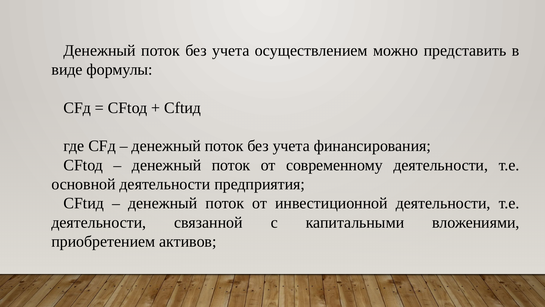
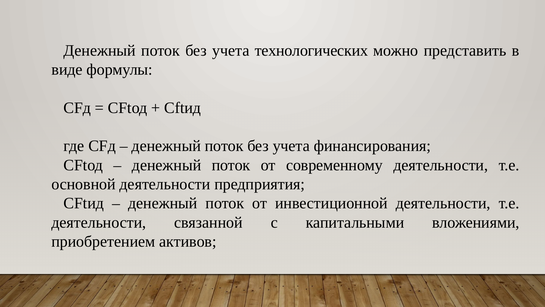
осуществлением: осуществлением -> технологических
